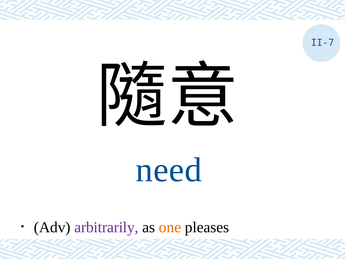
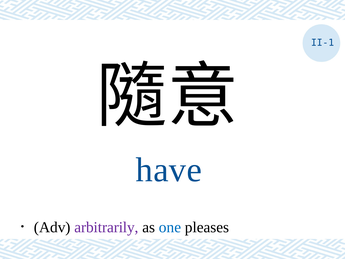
II-7: II-7 -> II-1
need: need -> have
one colour: orange -> blue
